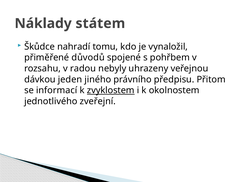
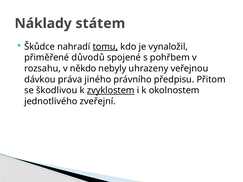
tomu underline: none -> present
radou: radou -> někdo
jeden: jeden -> práva
informací: informací -> škodlivou
